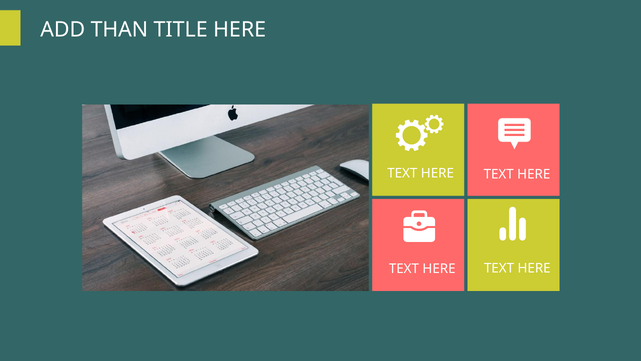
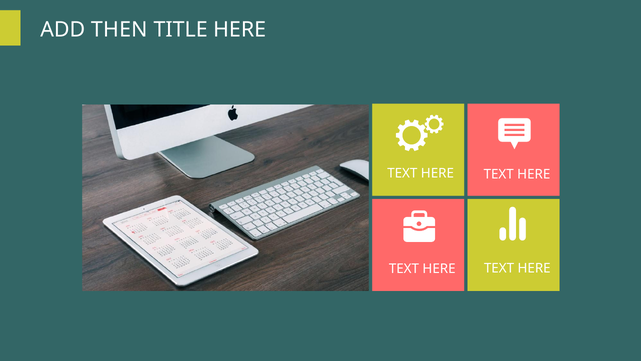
THAN: THAN -> THEN
